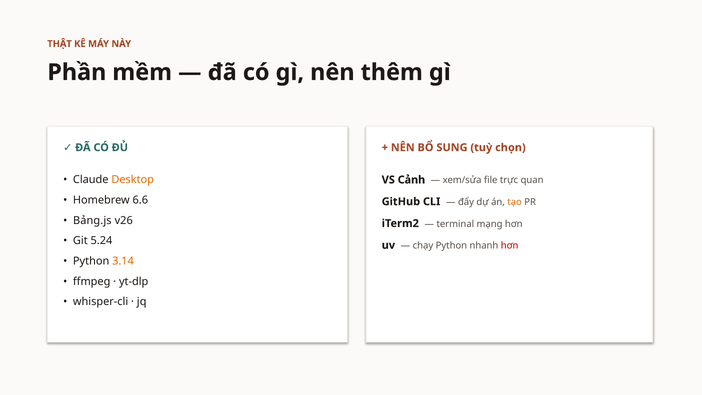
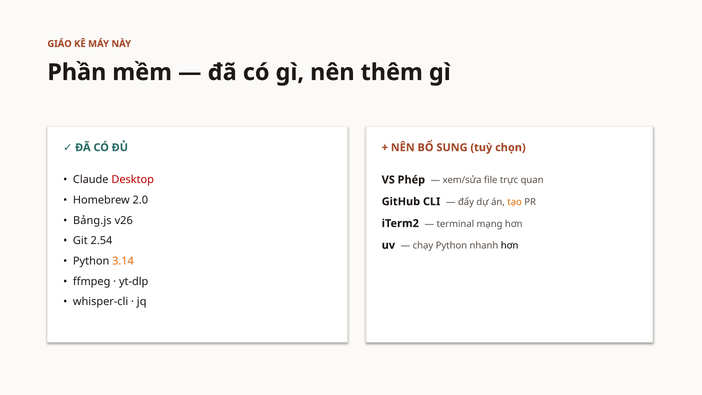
THẬT: THẬT -> GIÁO
Desktop colour: orange -> red
Cảnh: Cảnh -> Phép
6.6: 6.6 -> 2.0
5.24: 5.24 -> 2.54
hơn at (510, 246) colour: red -> black
